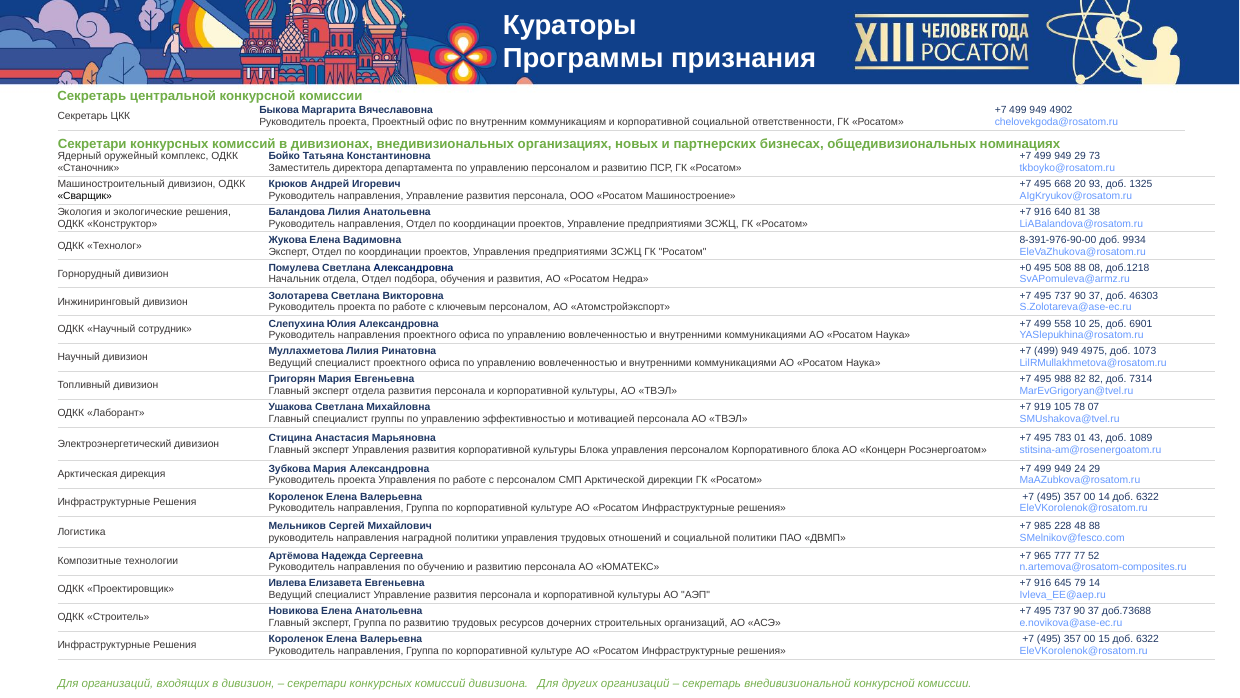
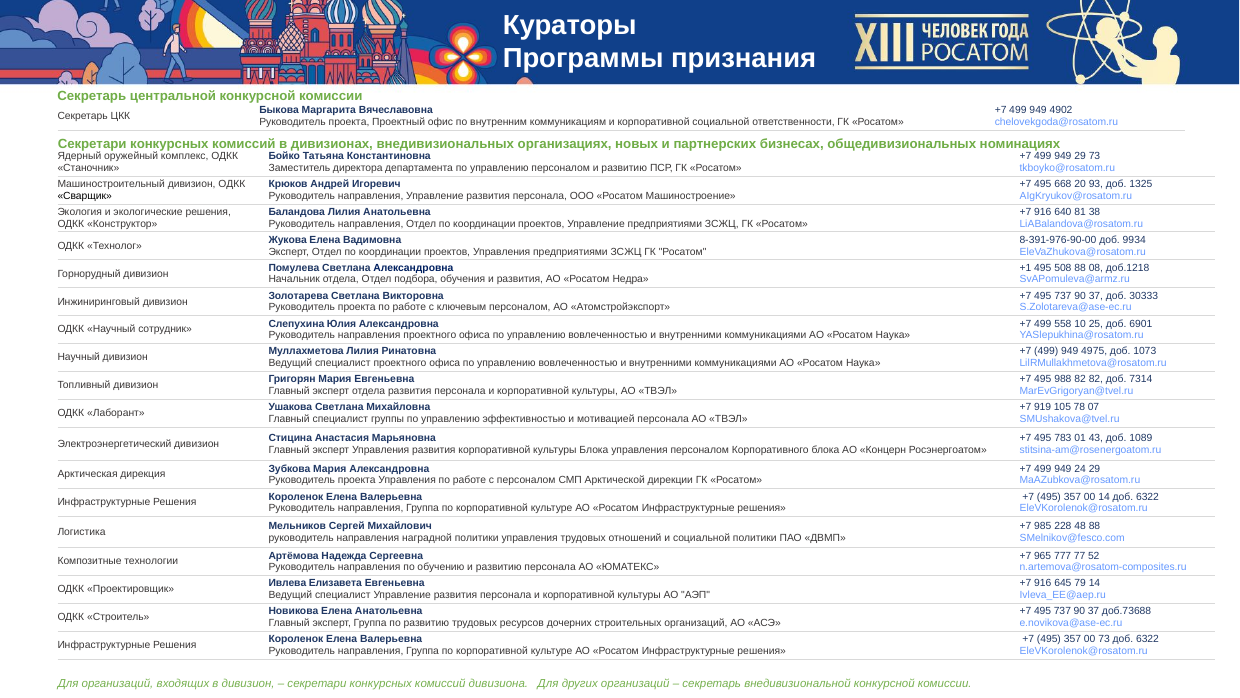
+0: +0 -> +1
46303: 46303 -> 30333
00 15: 15 -> 73
